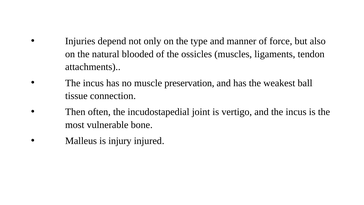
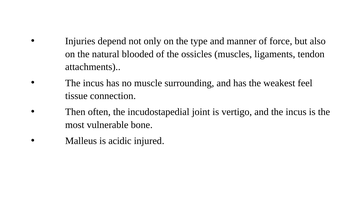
preservation: preservation -> surrounding
ball: ball -> feel
injury: injury -> acidic
